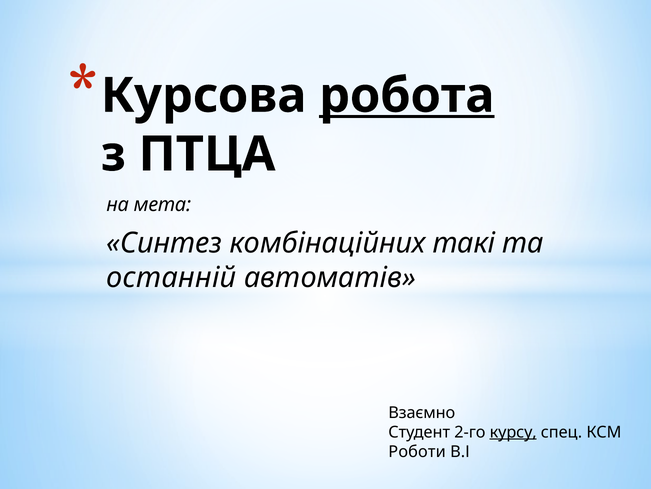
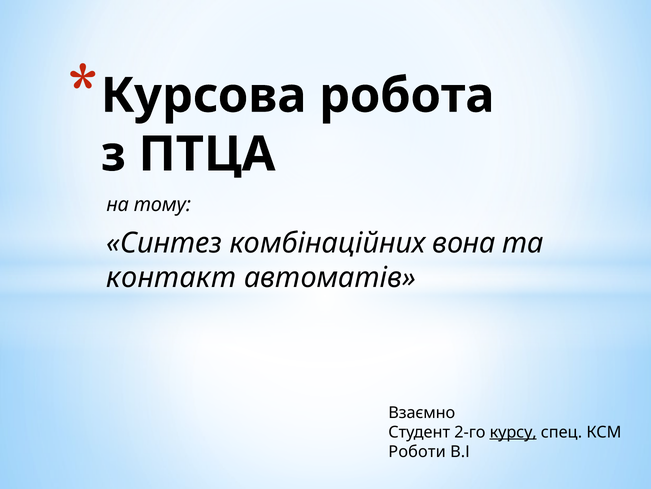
робота underline: present -> none
мета: мета -> тому
такі: такі -> вона
останній: останній -> контакт
